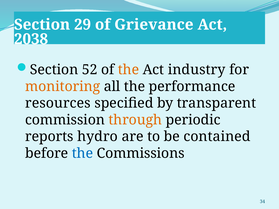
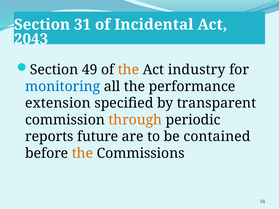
29: 29 -> 31
Grievance: Grievance -> Incidental
2038: 2038 -> 2043
52: 52 -> 49
monitoring colour: orange -> blue
resources: resources -> extension
hydro: hydro -> future
the at (83, 153) colour: blue -> orange
